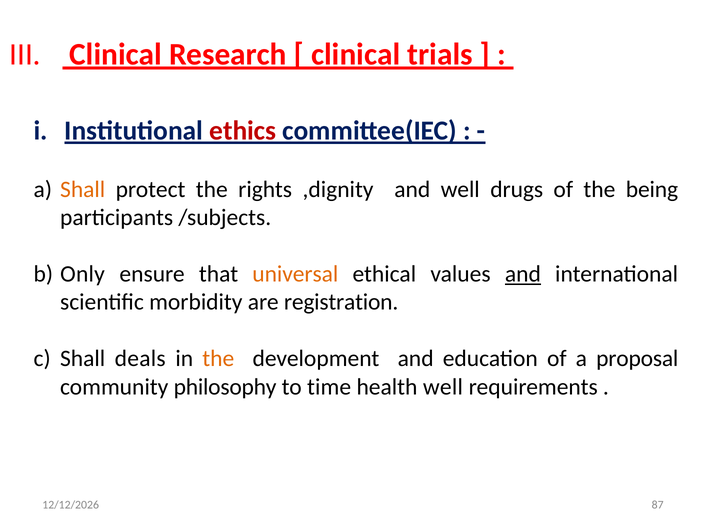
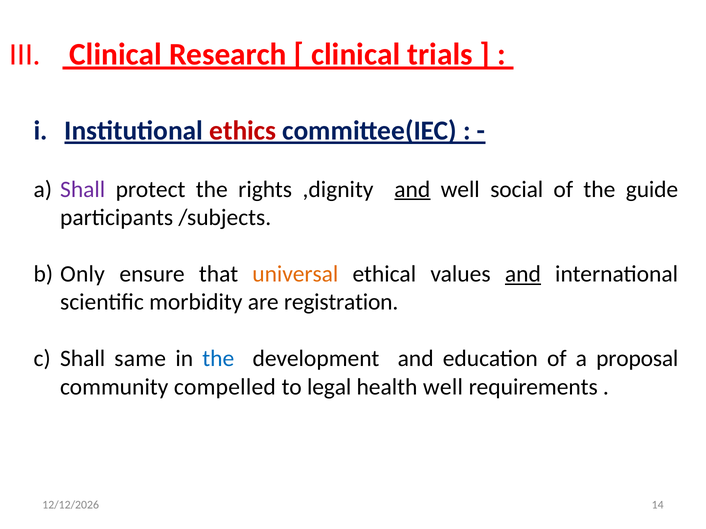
Shall at (83, 189) colour: orange -> purple
and at (412, 189) underline: none -> present
drugs: drugs -> social
being: being -> guide
deals: deals -> same
the at (218, 359) colour: orange -> blue
philosophy: philosophy -> compelled
time: time -> legal
87: 87 -> 14
